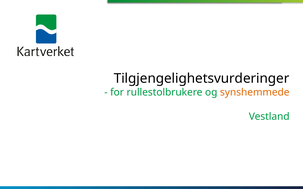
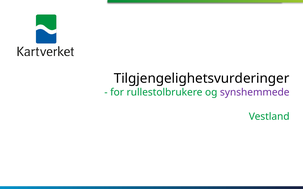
synshemmede colour: orange -> purple
